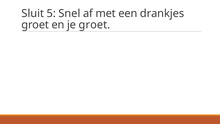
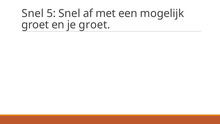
Sluit at (33, 13): Sluit -> Snel
drankjes: drankjes -> mogelijk
